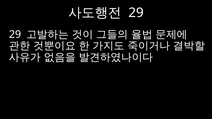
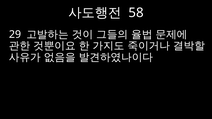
29 at (136, 13): 29 -> 58
